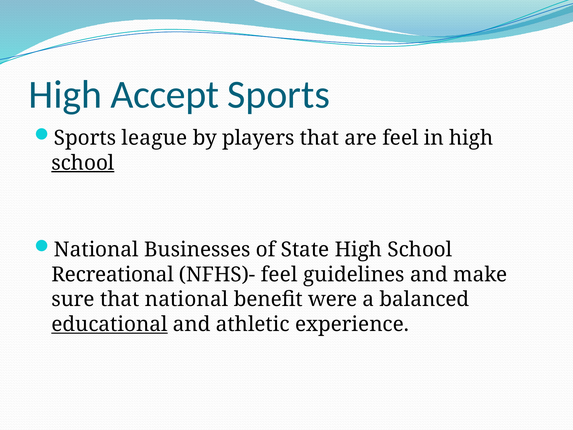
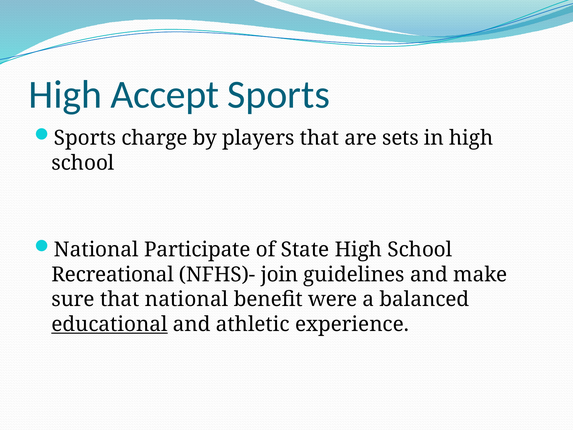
league: league -> charge
are feel: feel -> sets
school at (83, 163) underline: present -> none
Businesses: Businesses -> Participate
NFHS)- feel: feel -> join
